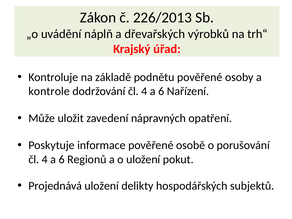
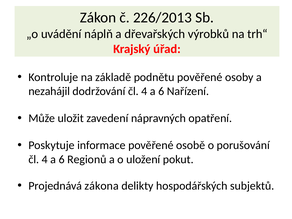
kontrole: kontrole -> nezahájil
Projednává uložení: uložení -> zákona
